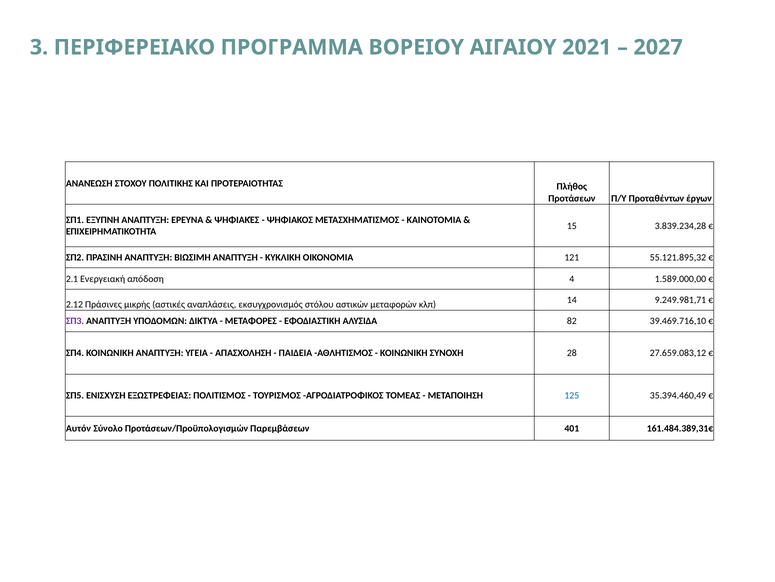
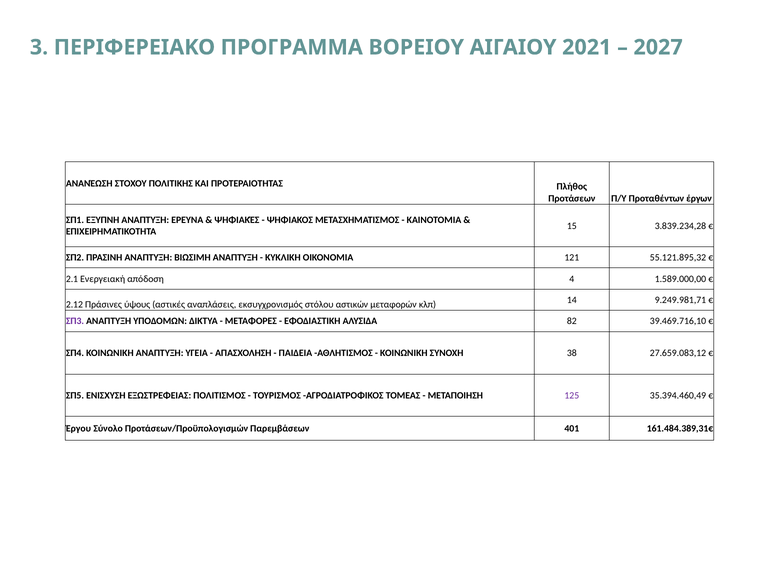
μικρής: μικρής -> ύψους
28: 28 -> 38
125 colour: blue -> purple
Αυτόν: Αυτόν -> Έργου
